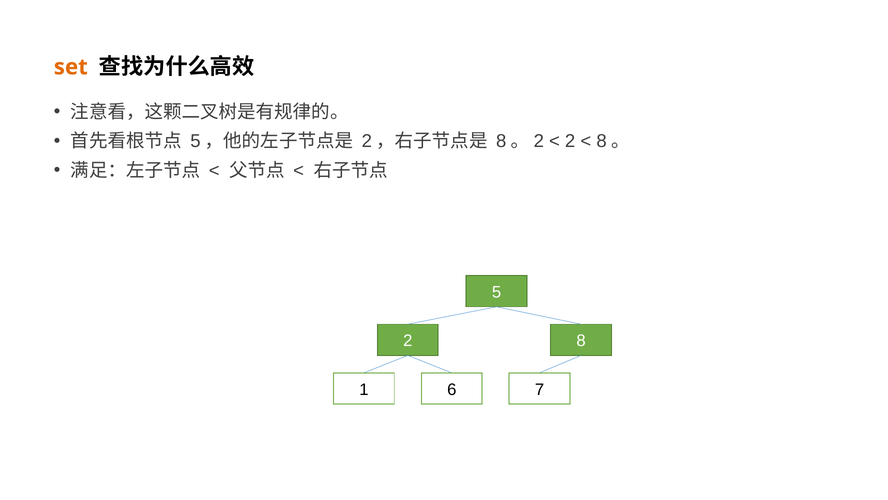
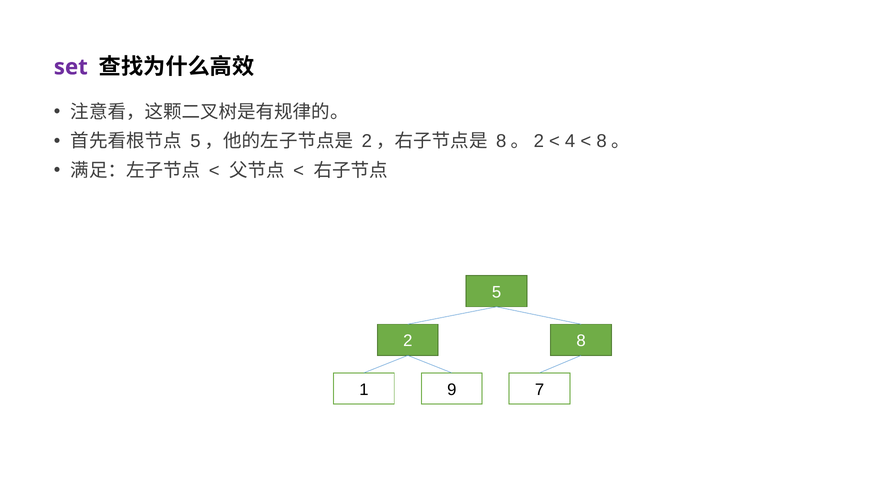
set colour: orange -> purple
2 at (570, 141): 2 -> 4
6: 6 -> 9
